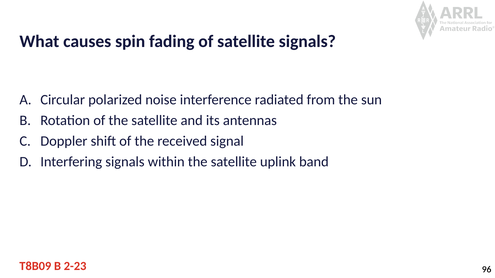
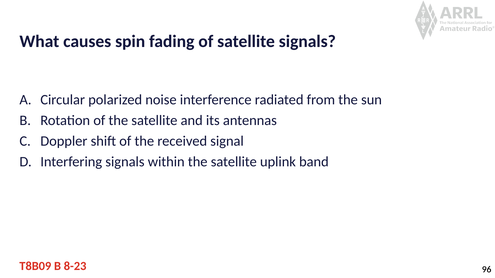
2-23: 2-23 -> 8-23
